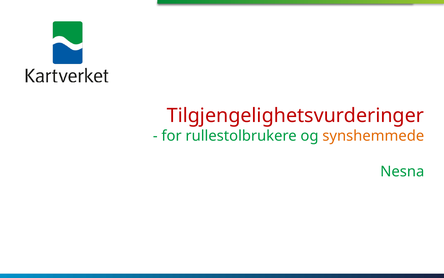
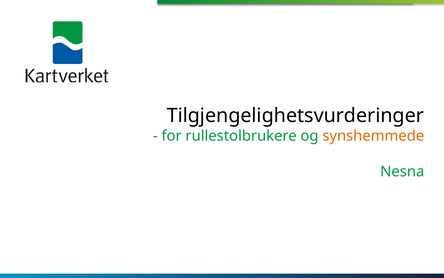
Tilgjengelighetsvurderinger colour: red -> black
